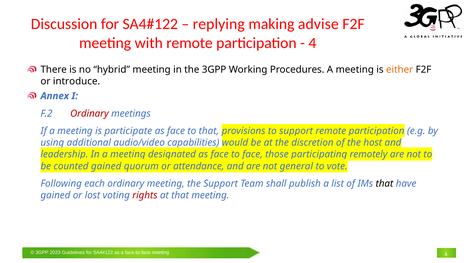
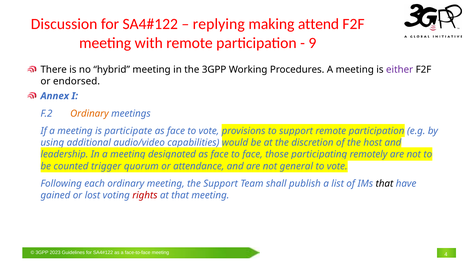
advise: advise -> attend
4 at (312, 43): 4 -> 9
either colour: orange -> purple
introduce: introduce -> endorsed
Ordinary at (89, 113) colour: red -> orange
face to that: that -> vote
counted gained: gained -> trigger
